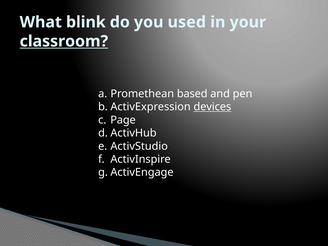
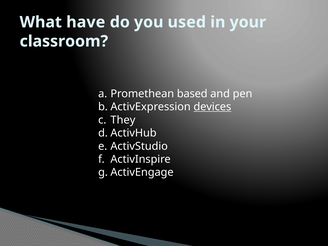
blink: blink -> have
classroom underline: present -> none
Page: Page -> They
